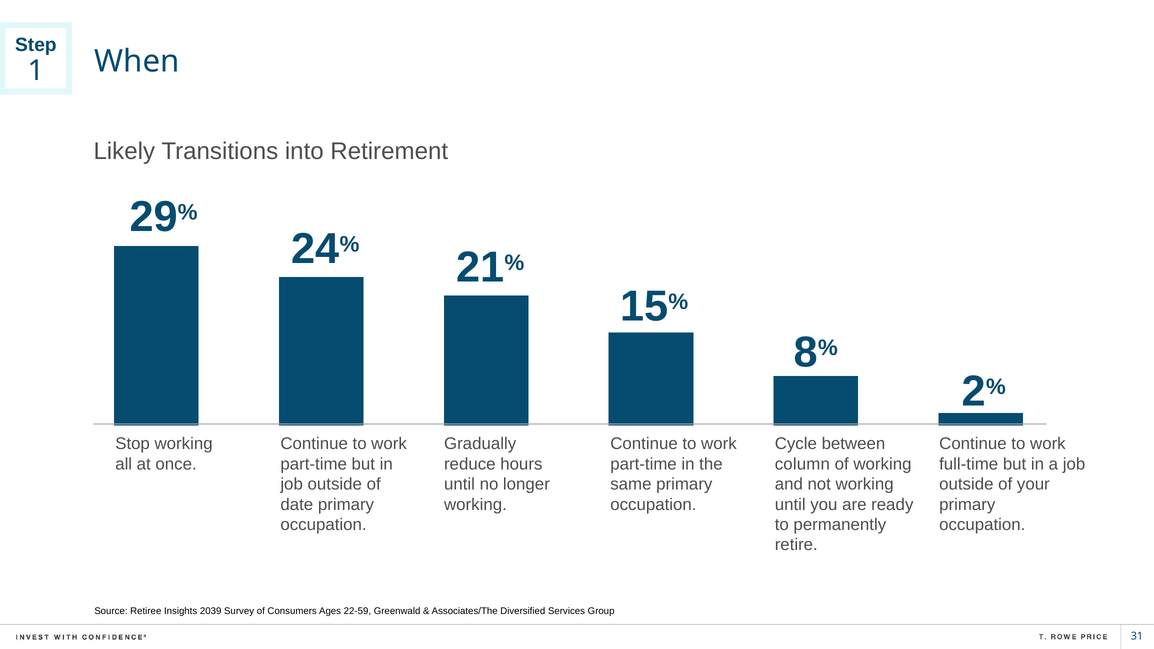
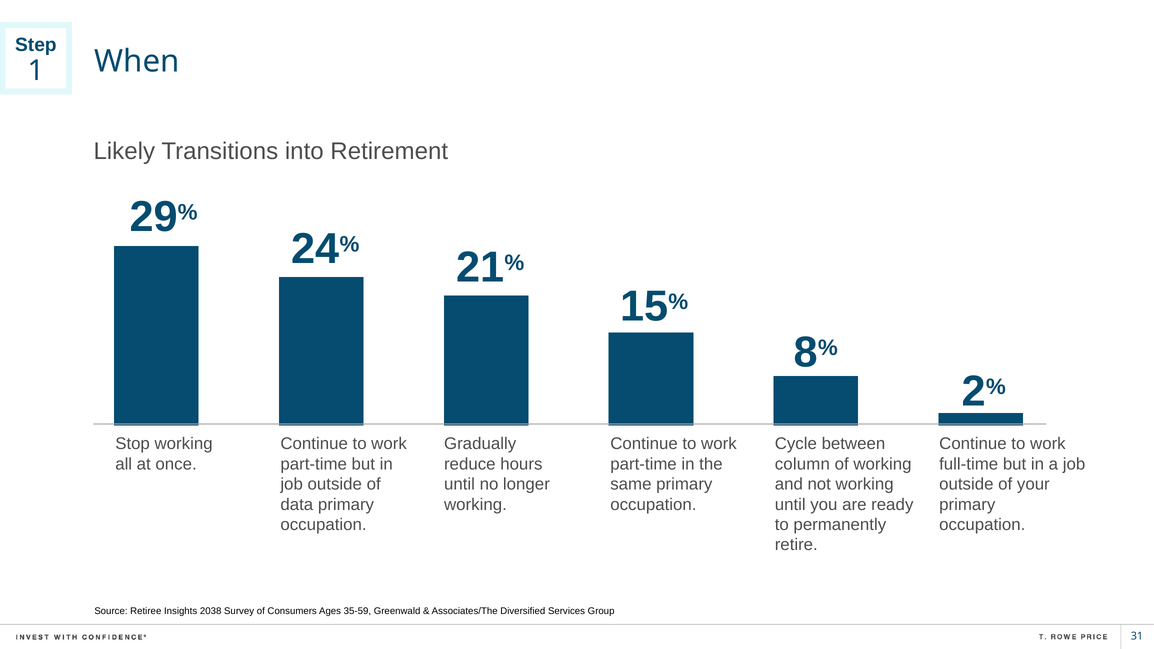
date: date -> data
2039: 2039 -> 2038
22-59: 22-59 -> 35-59
